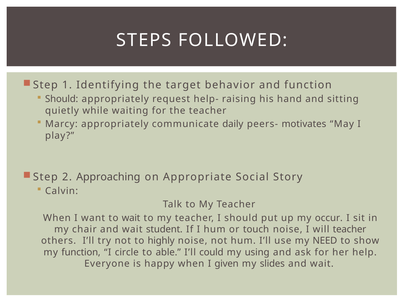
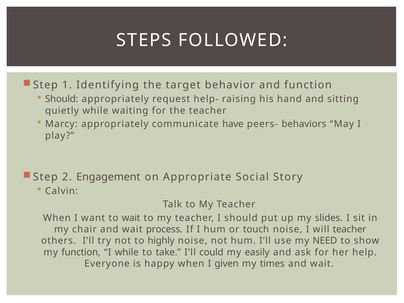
daily: daily -> have
motivates: motivates -> behaviors
Approaching: Approaching -> Engagement
occur: occur -> slides
student: student -> process
I circle: circle -> while
able: able -> take
using: using -> easily
slides: slides -> times
